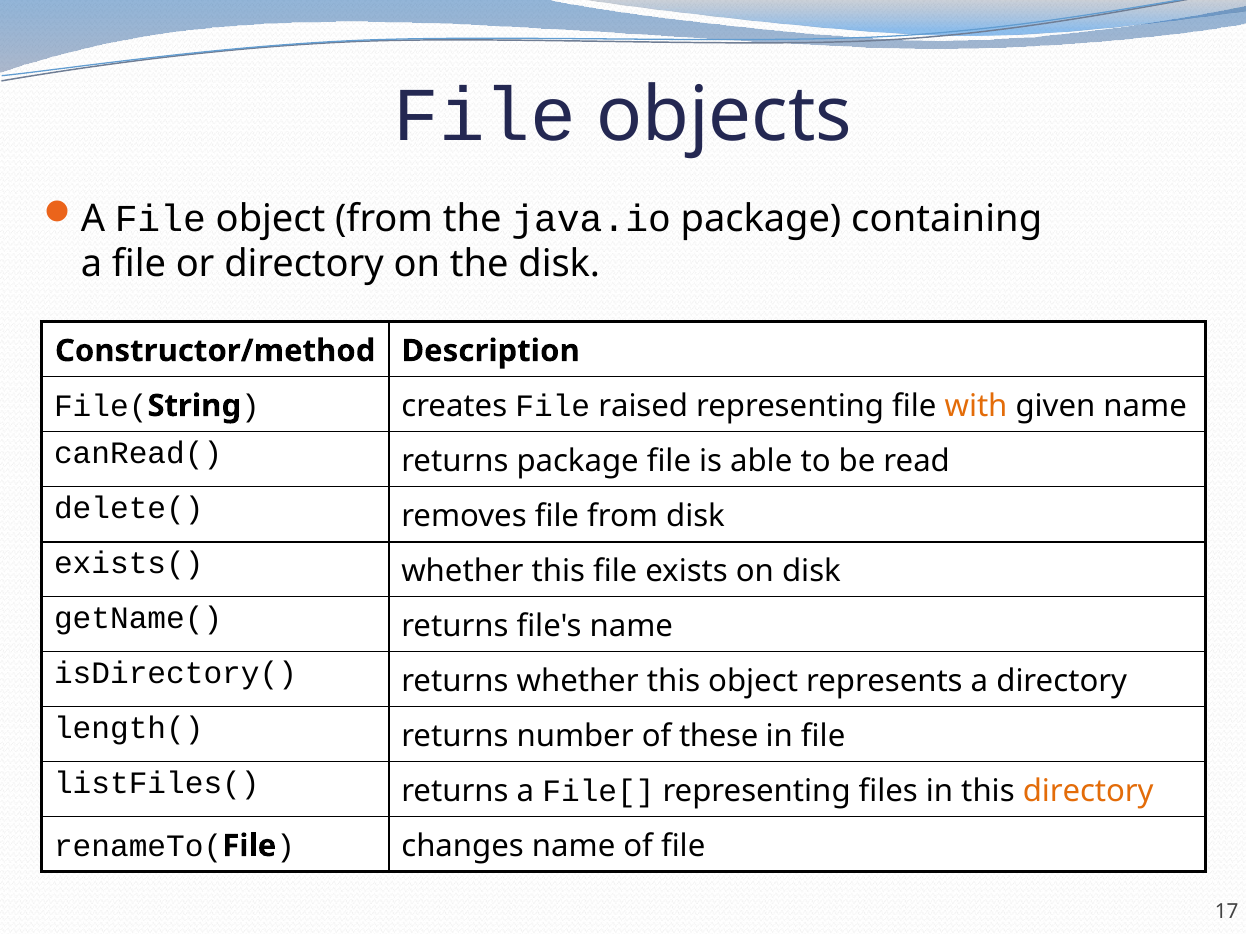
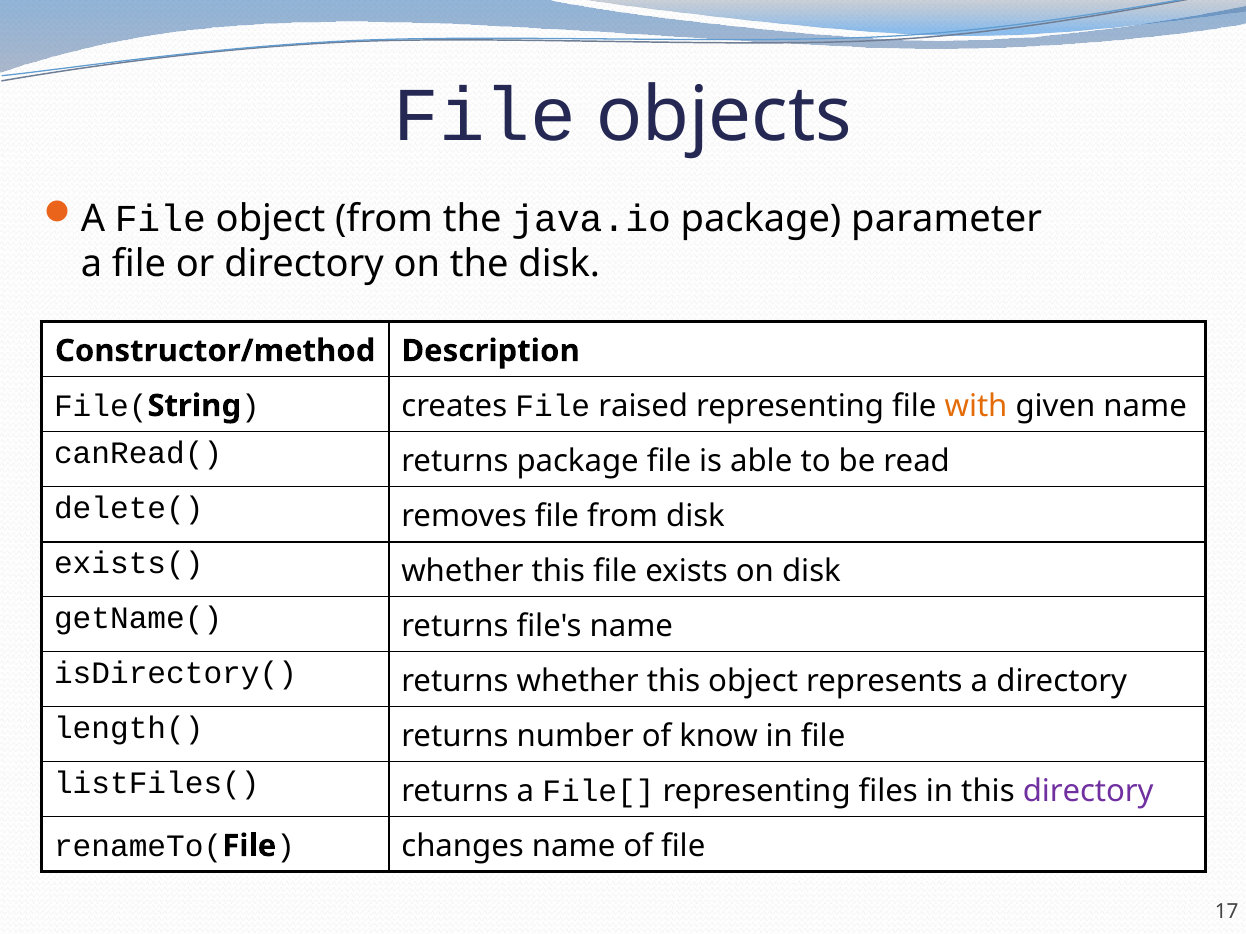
containing: containing -> parameter
these: these -> know
directory at (1088, 791) colour: orange -> purple
